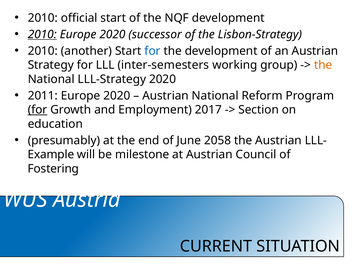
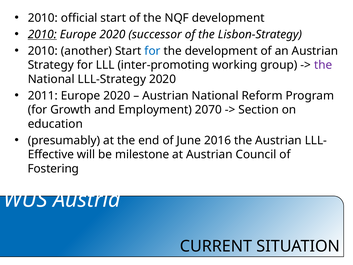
inter-semesters: inter-semesters -> inter-promoting
the at (323, 65) colour: orange -> purple
for at (38, 110) underline: present -> none
2017: 2017 -> 2070
2058: 2058 -> 2016
Example: Example -> Effective
